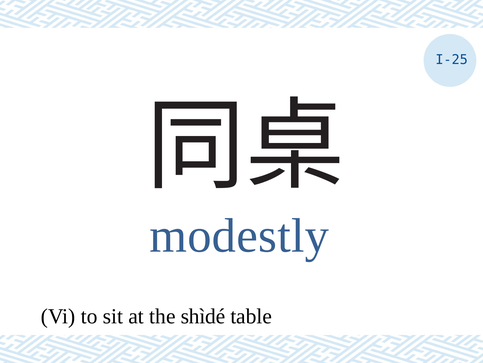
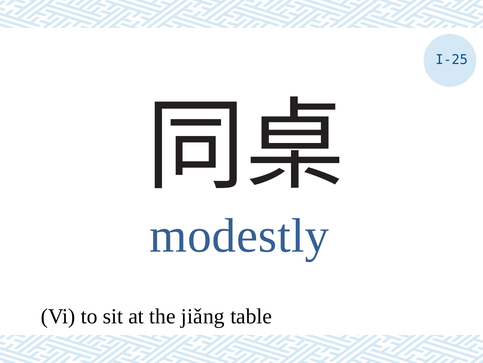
shìdé: shìdé -> jiǎng
